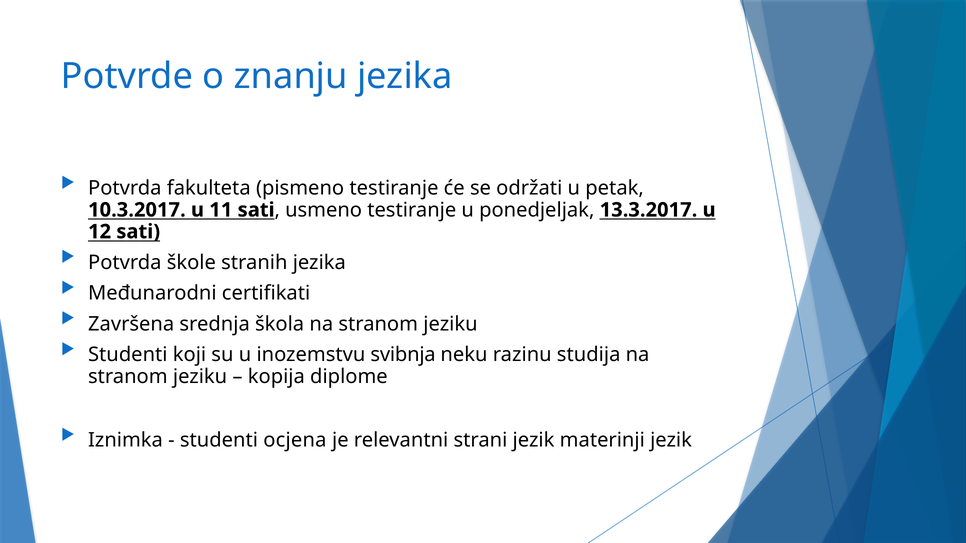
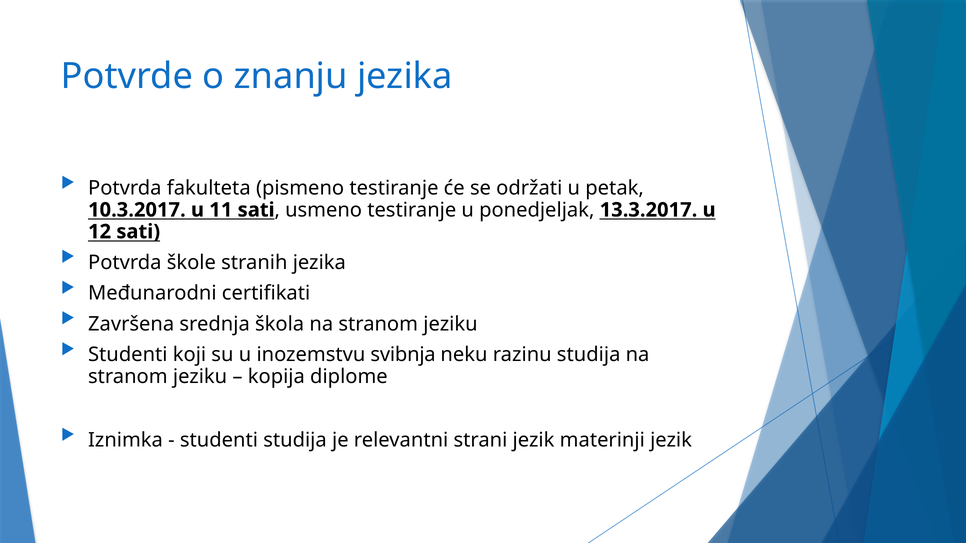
studenti ocjena: ocjena -> studija
